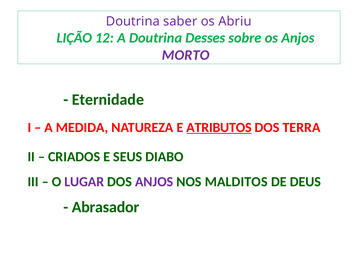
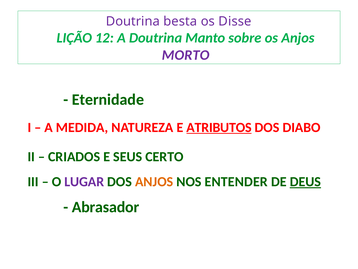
saber: saber -> besta
Abriu: Abriu -> Disse
Desses: Desses -> Manto
TERRA: TERRA -> DIABO
DIABO: DIABO -> CERTO
ANJOS at (154, 181) colour: purple -> orange
MALDITOS: MALDITOS -> ENTENDER
DEUS underline: none -> present
